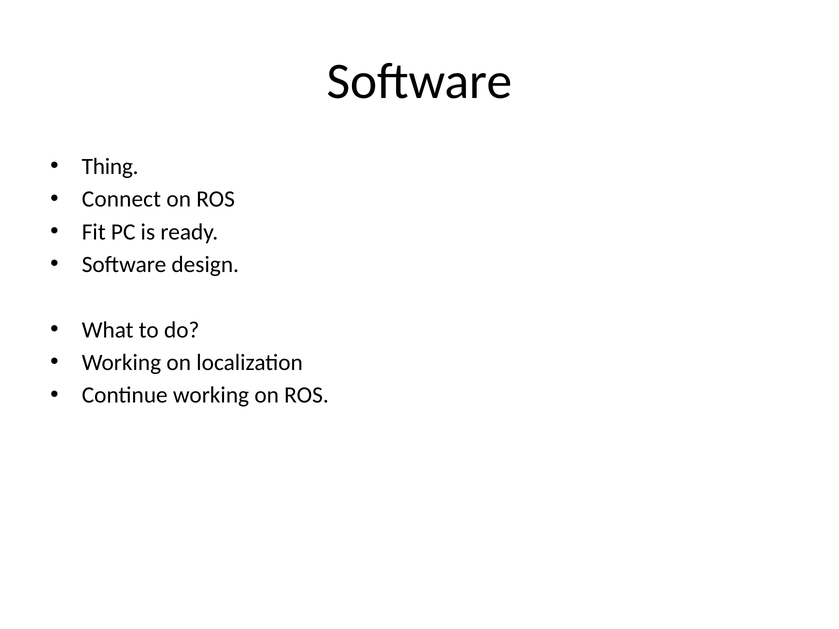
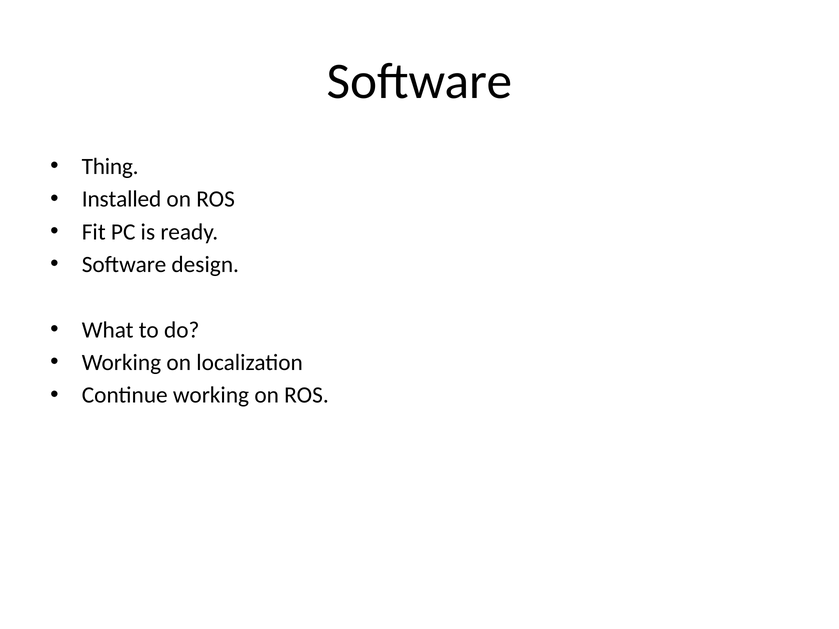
Connect: Connect -> Installed
